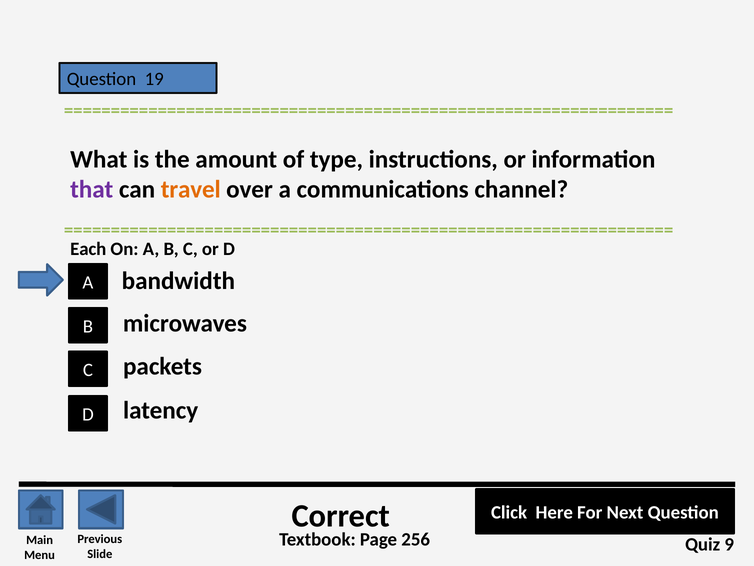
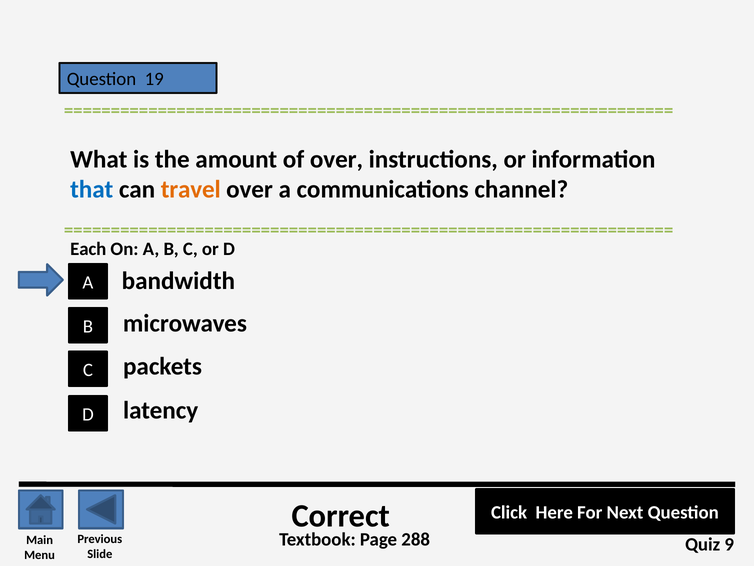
of type: type -> over
that colour: purple -> blue
256: 256 -> 288
